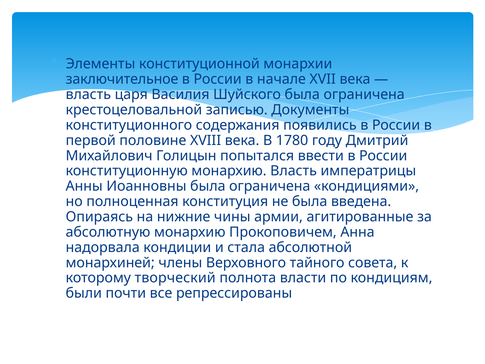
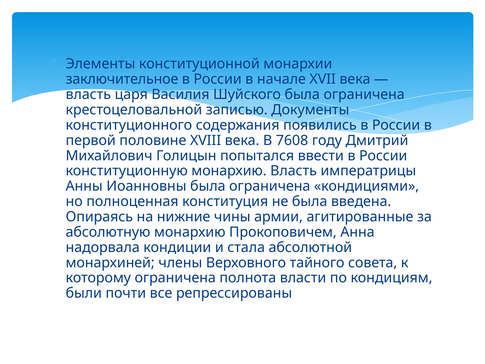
1780: 1780 -> 7608
которому творческий: творческий -> ограничена
